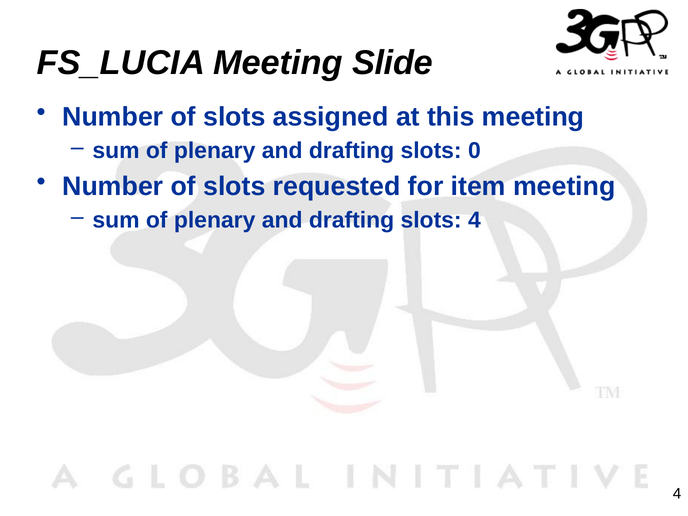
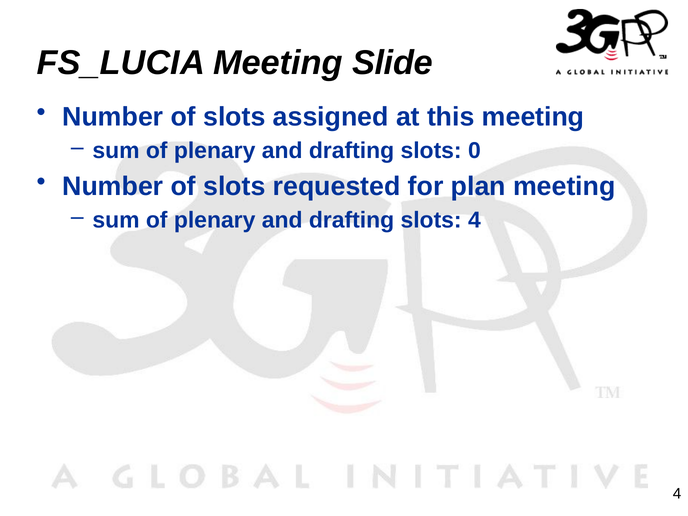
item: item -> plan
